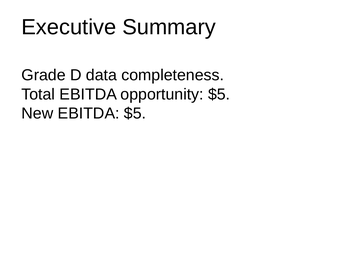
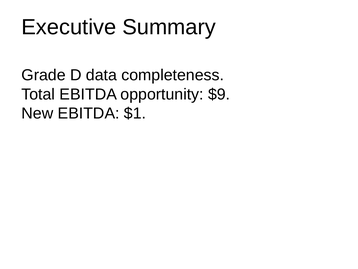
opportunity $5: $5 -> $9
EBITDA $5: $5 -> $1
